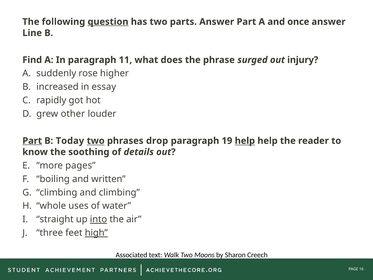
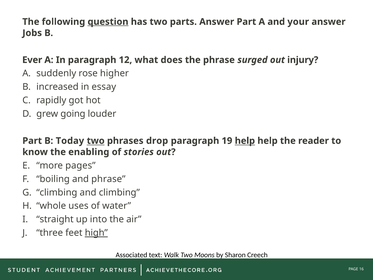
once: once -> your
Line: Line -> Jobs
Find: Find -> Ever
11: 11 -> 12
other: other -> going
Part at (32, 141) underline: present -> none
soothing: soothing -> enabling
details: details -> stories
and written: written -> phrase
into underline: present -> none
